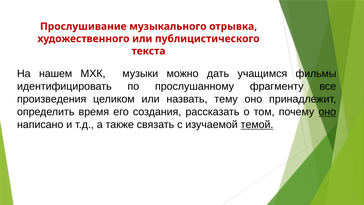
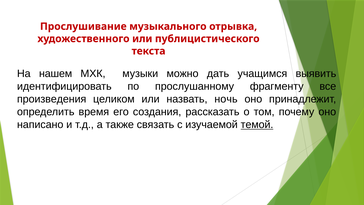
фильмы: фильмы -> выявить
тему: тему -> ночь
оно at (327, 112) underline: present -> none
